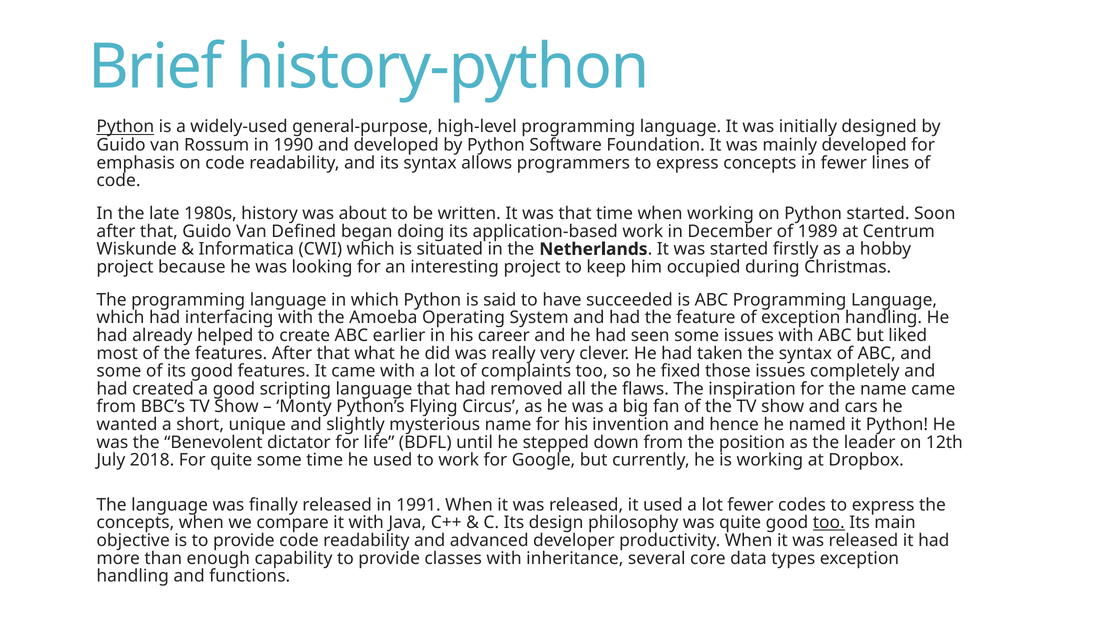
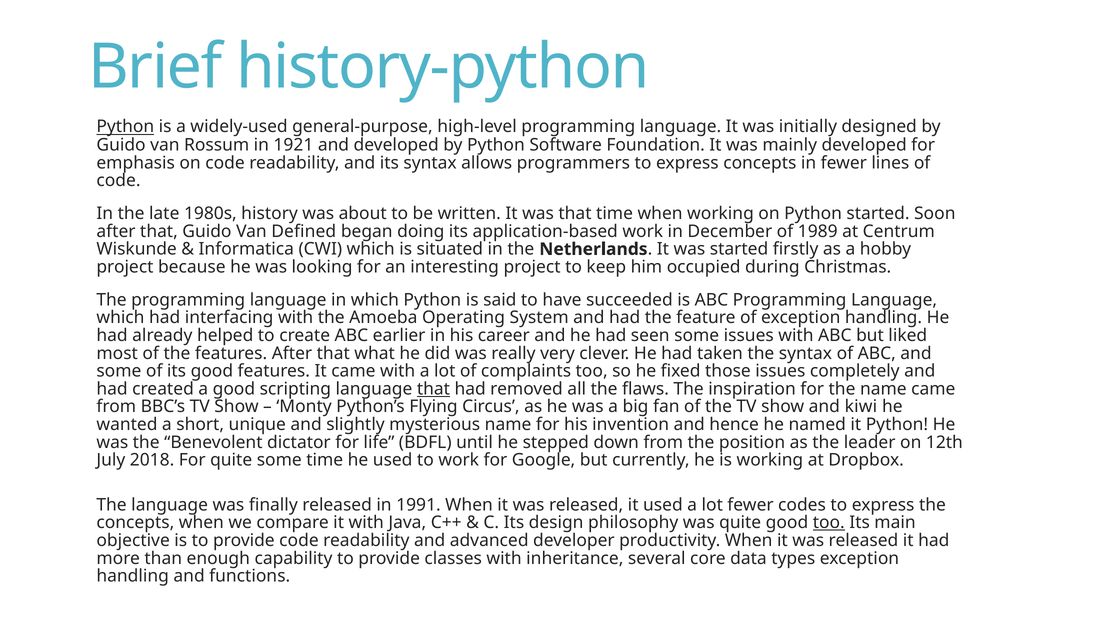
1990: 1990 -> 1921
that at (433, 389) underline: none -> present
cars: cars -> kiwi
